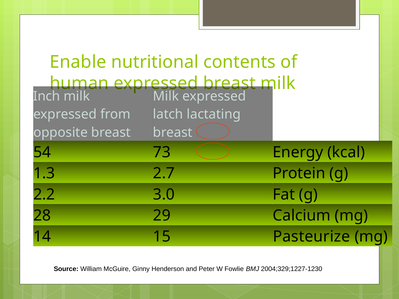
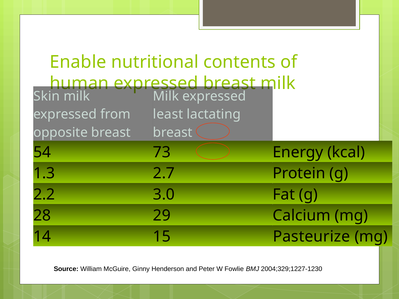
Inch: Inch -> Skin
latch: latch -> least
